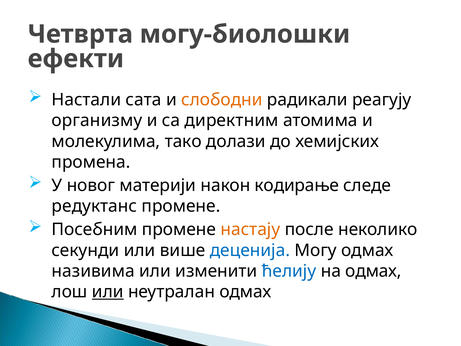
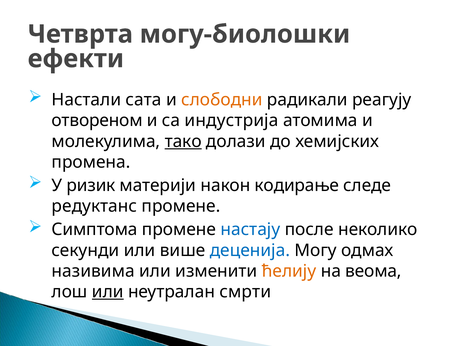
организму: организму -> отвореном
директним: директним -> индустрија
тако underline: none -> present
новог: новог -> ризик
Посебним: Посебним -> Симптома
настају colour: orange -> blue
ћелију colour: blue -> orange
на одмах: одмах -> веома
неутралан одмах: одмах -> смрти
